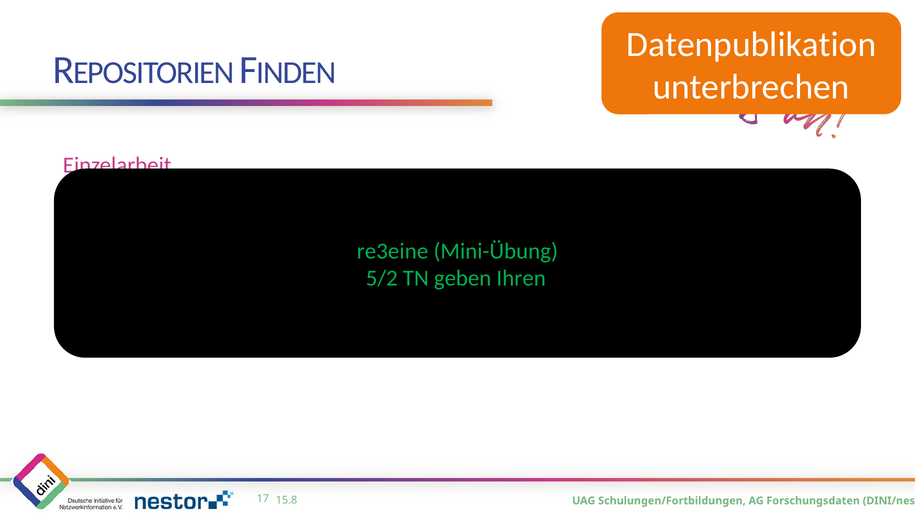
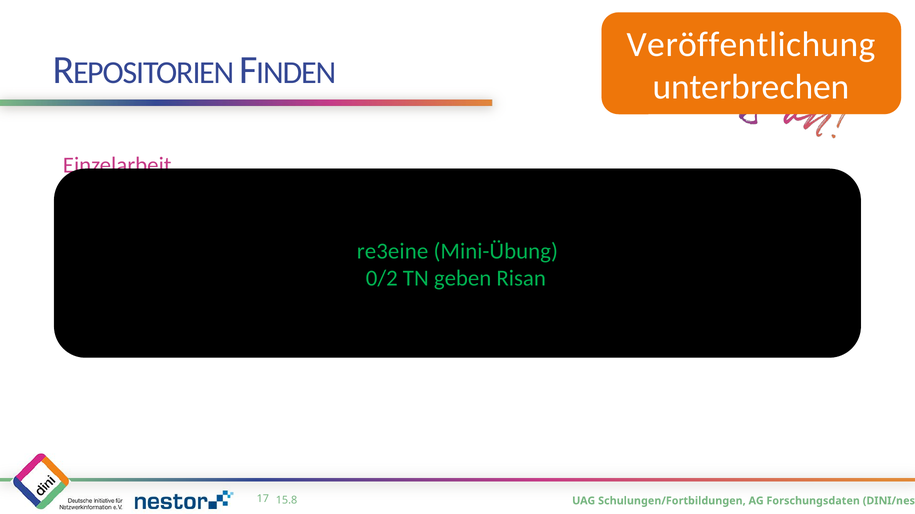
Datenpublikation: Datenpublikation -> Veröffentlichung
5/2: 5/2 -> 0/2
Ihren: Ihren -> Risan
